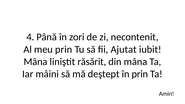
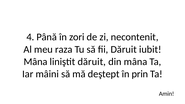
meu prin: prin -> raza
fii Ajutat: Ajutat -> Dăruit
liniştit răsărit: răsărit -> dăruit
